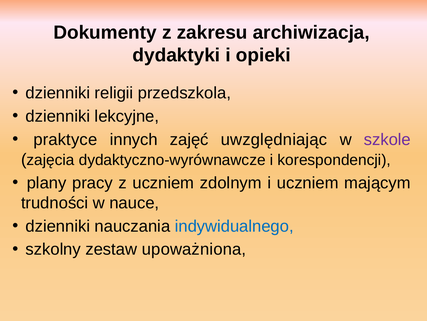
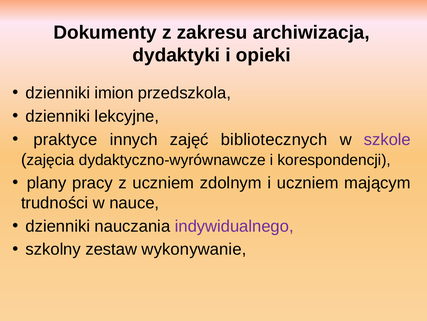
religii: religii -> imion
uwzględniając: uwzględniając -> bibliotecznych
indywidualnego colour: blue -> purple
upoważniona: upoważniona -> wykonywanie
